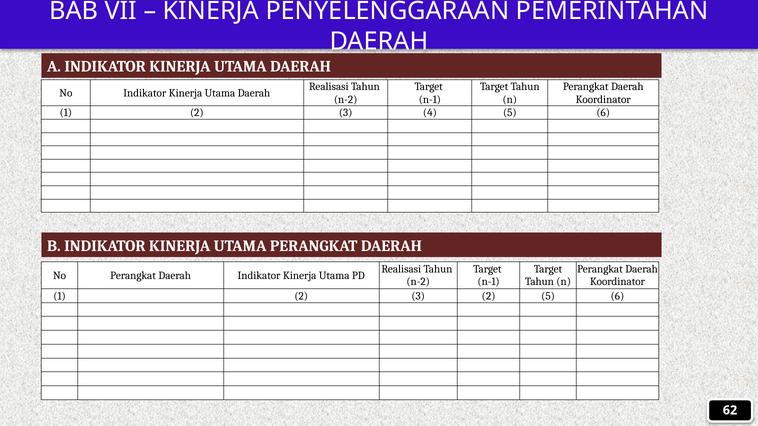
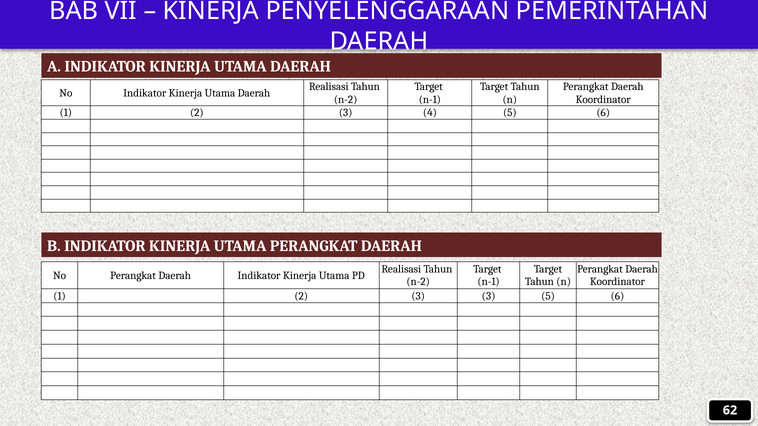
3 2: 2 -> 3
